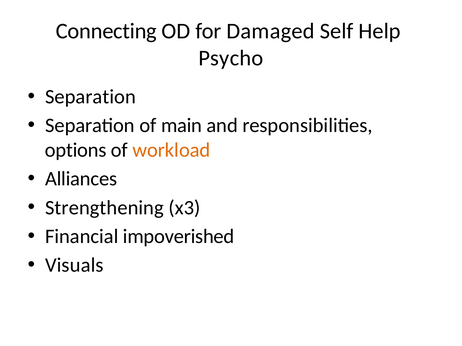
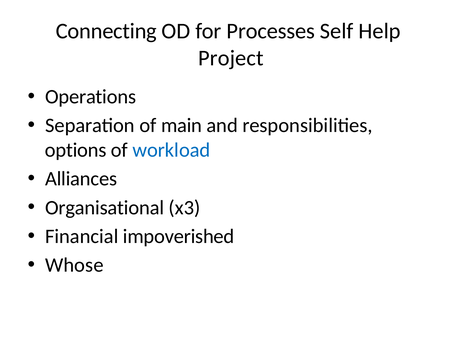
Damaged: Damaged -> Processes
Psycho: Psycho -> Project
Separation at (90, 97): Separation -> Operations
workload colour: orange -> blue
Strengthening: Strengthening -> Organisational
Visuals: Visuals -> Whose
